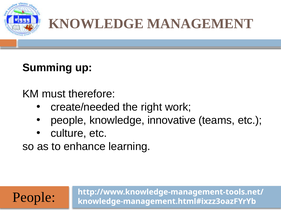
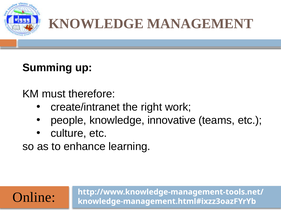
create/needed: create/needed -> create/intranet
People at (34, 197): People -> Online
